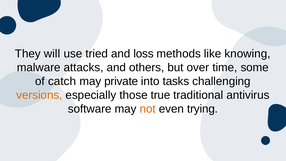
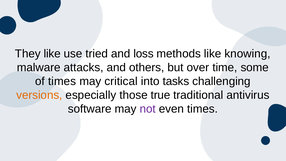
They will: will -> like
of catch: catch -> times
private: private -> critical
not colour: orange -> purple
even trying: trying -> times
